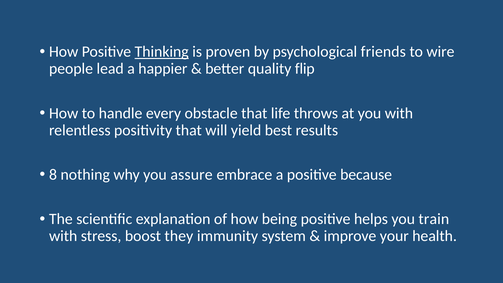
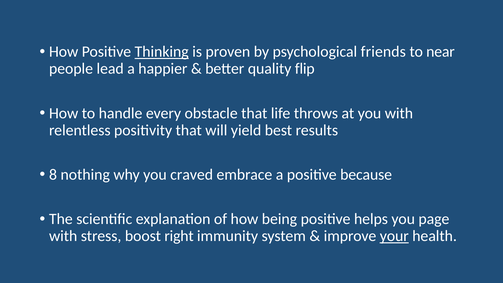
wire: wire -> near
assure: assure -> craved
train: train -> page
they: they -> right
your underline: none -> present
